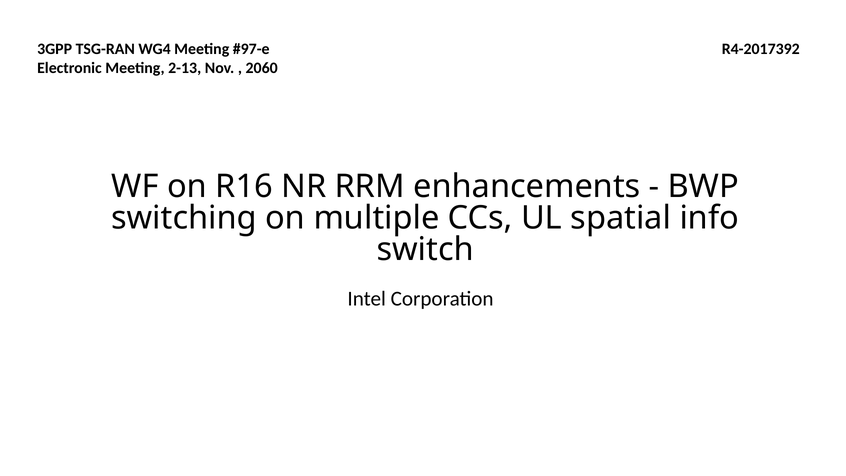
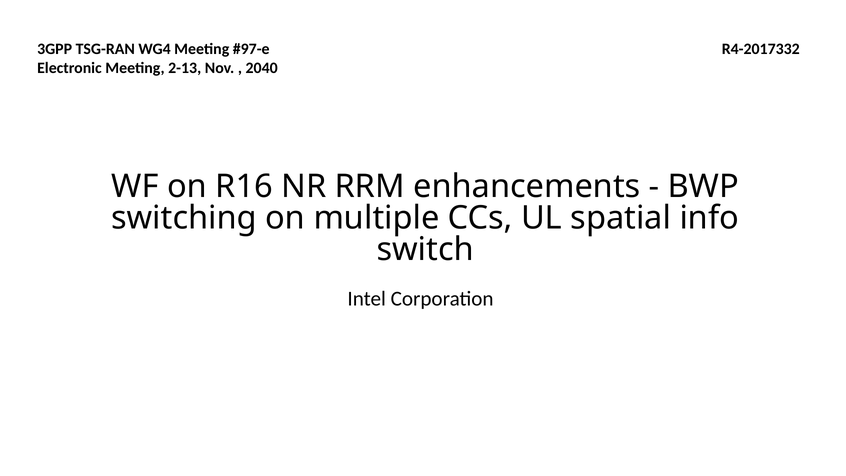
R4-2017392: R4-2017392 -> R4-2017332
2060: 2060 -> 2040
